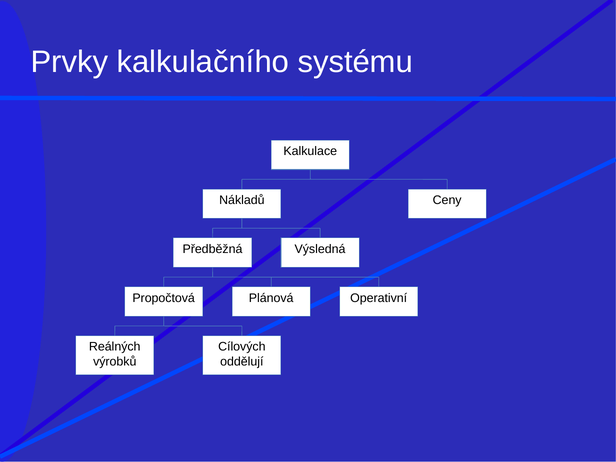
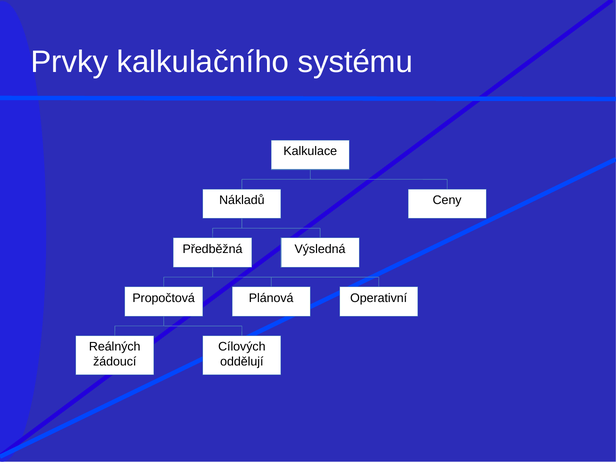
výrobků: výrobků -> žádoucí
